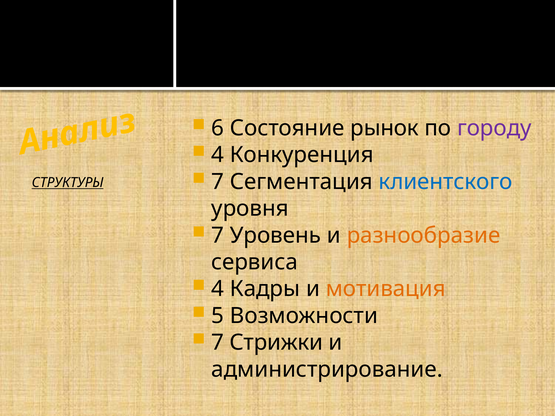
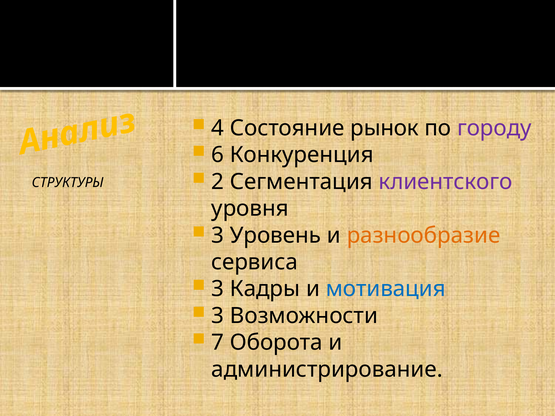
6: 6 -> 4
4 at (218, 155): 4 -> 6
7 at (218, 182): 7 -> 2
клиентского colour: blue -> purple
СТРУКТУРЫ underline: present -> none
7 at (218, 235): 7 -> 3
4 at (218, 289): 4 -> 3
мотивация colour: orange -> blue
5 at (218, 316): 5 -> 3
Стрижки: Стрижки -> Оборота
